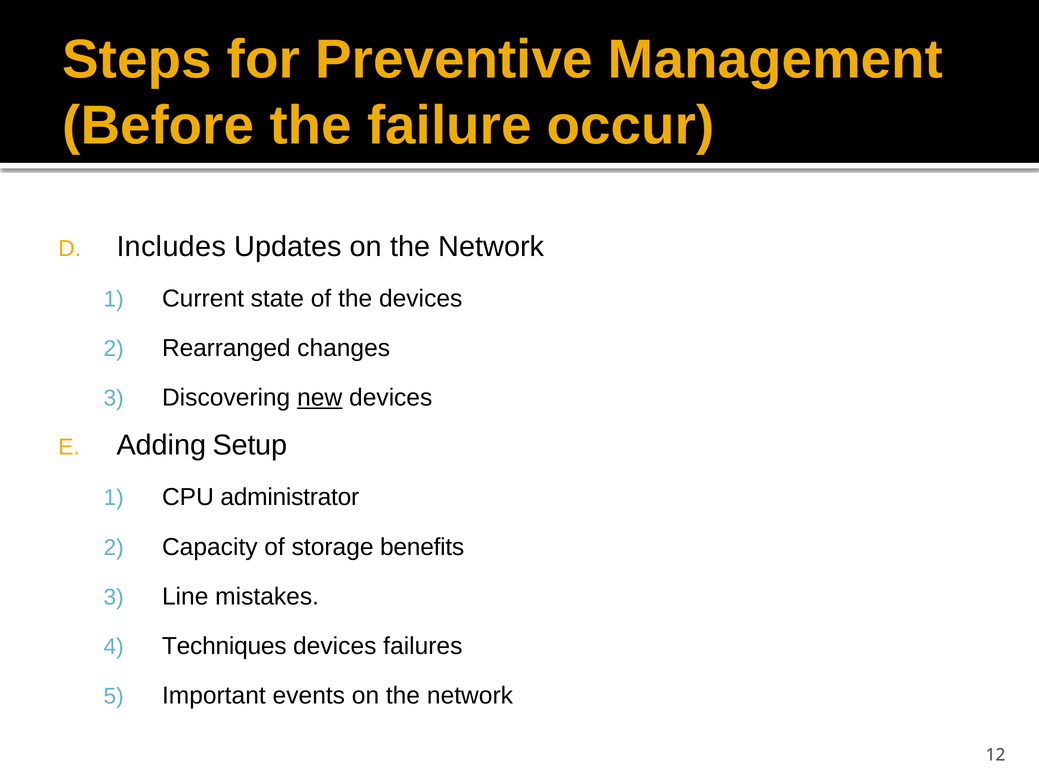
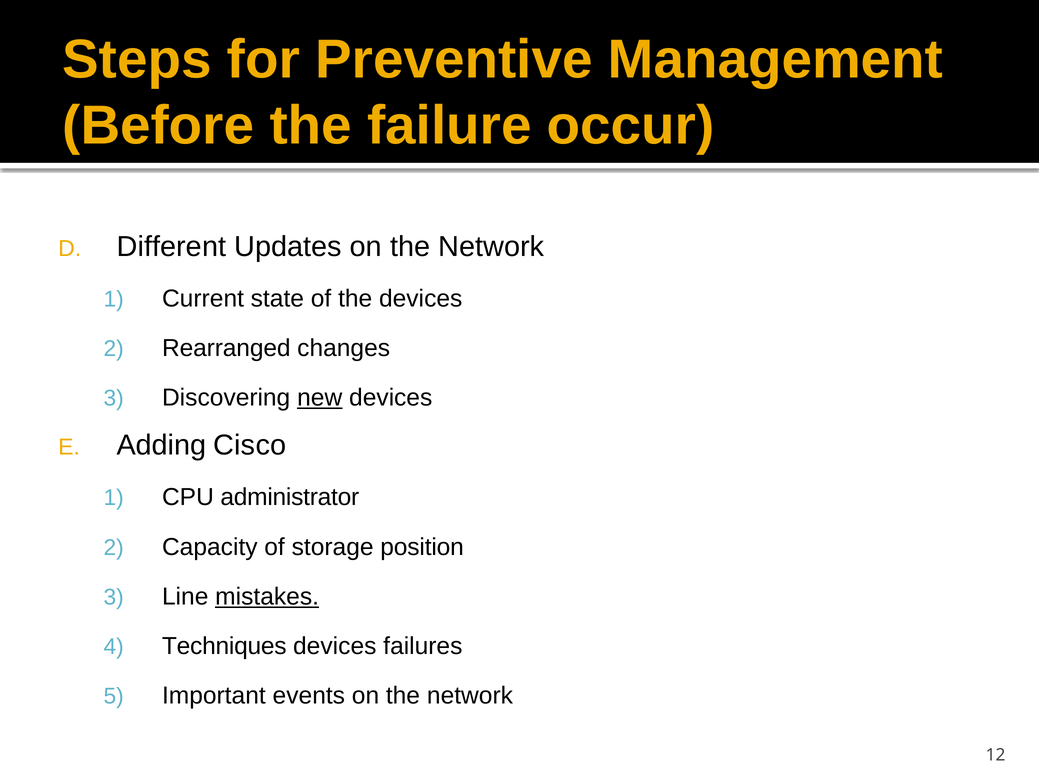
Includes: Includes -> Different
Setup: Setup -> Cisco
benefits: benefits -> position
mistakes underline: none -> present
